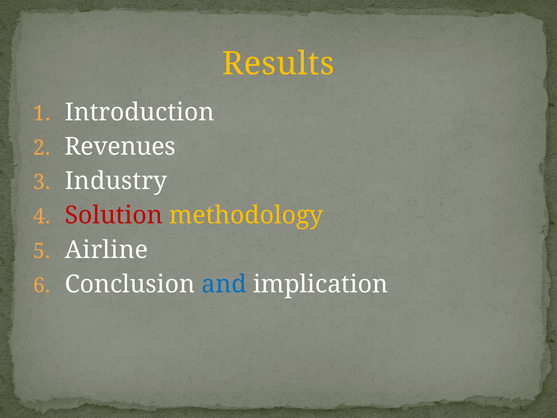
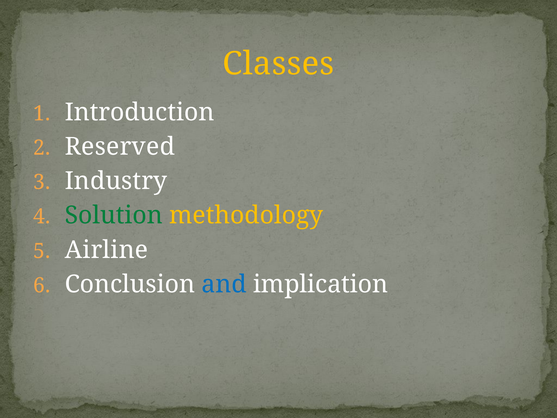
Results: Results -> Classes
Revenues: Revenues -> Reserved
Solution colour: red -> green
